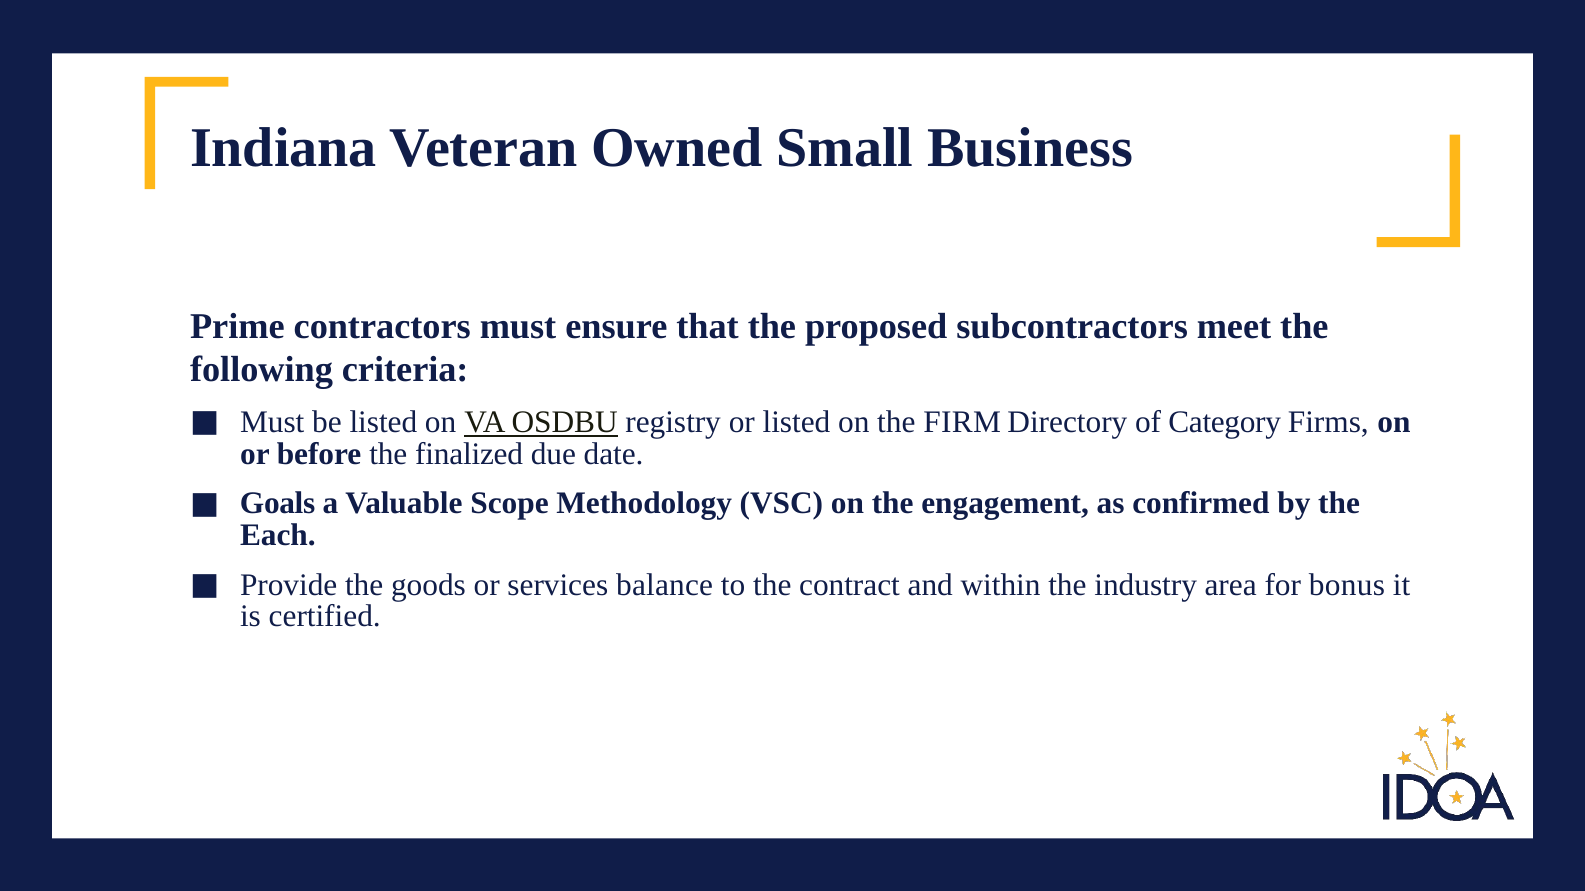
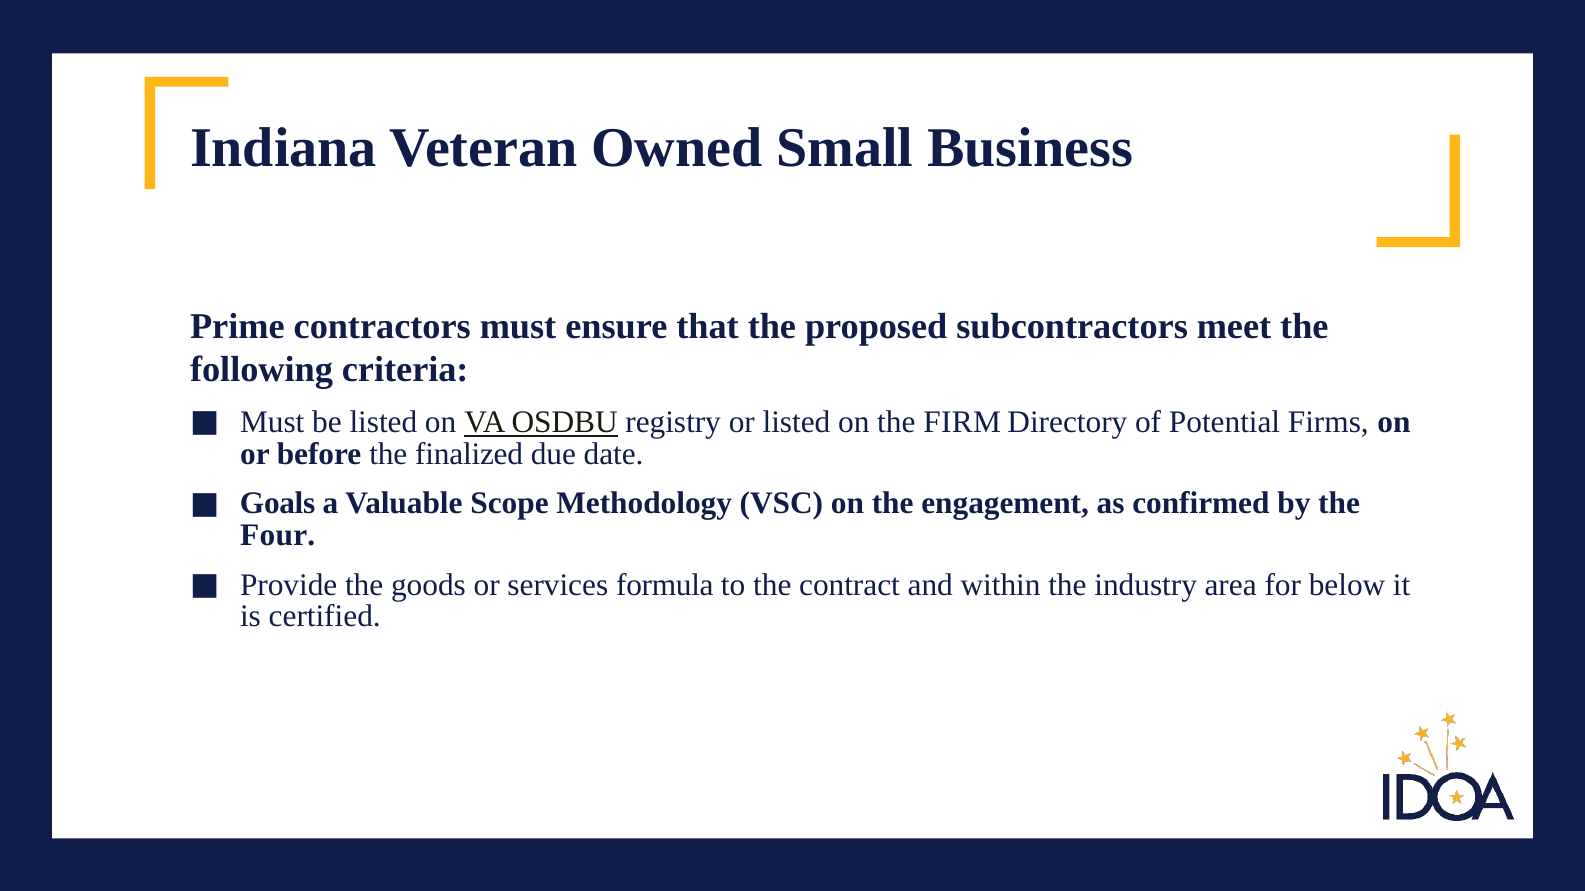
Category: Category -> Potential
Each: Each -> Four
balance: balance -> formula
bonus: bonus -> below
